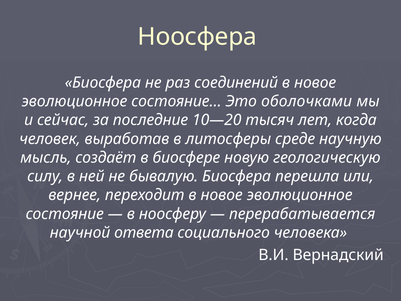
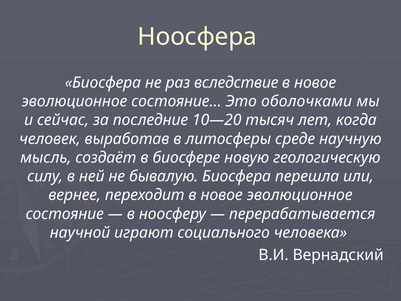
соединений: соединений -> вследствие
ответа: ответа -> играют
